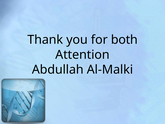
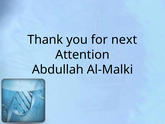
both: both -> next
